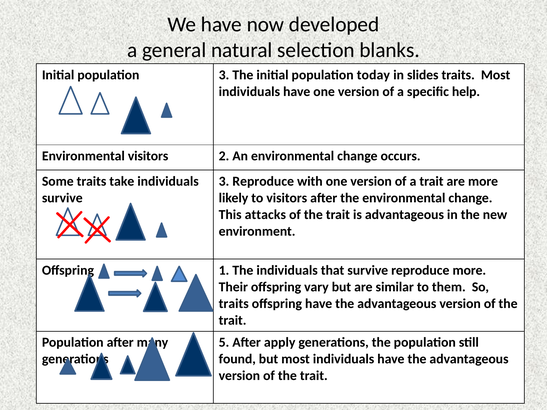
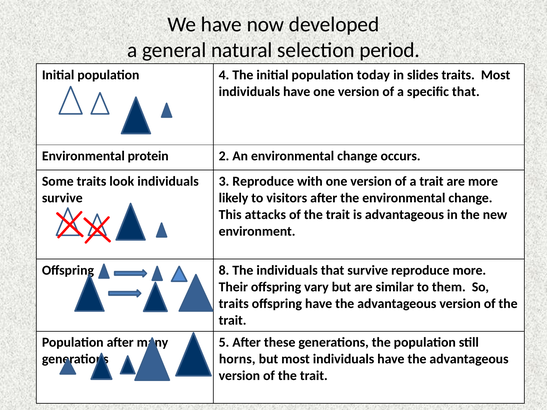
blanks: blanks -> period
population 3: 3 -> 4
specific help: help -> that
Environmental visitors: visitors -> protein
take: take -> look
1: 1 -> 8
apply: apply -> these
found: found -> horns
